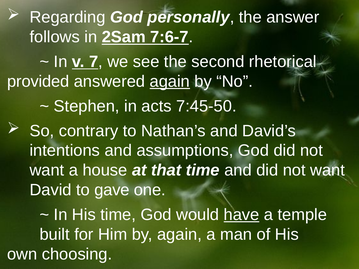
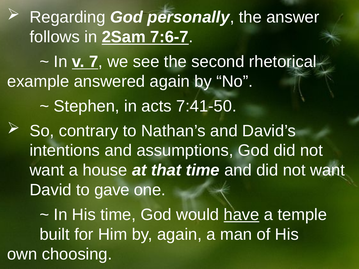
provided: provided -> example
again at (170, 81) underline: present -> none
7:45-50: 7:45-50 -> 7:41-50
